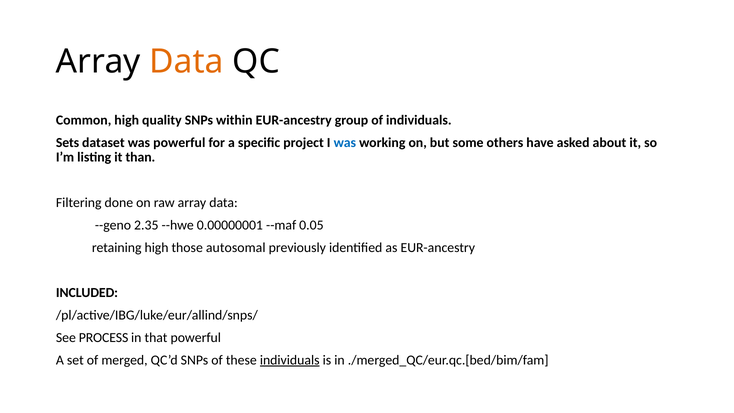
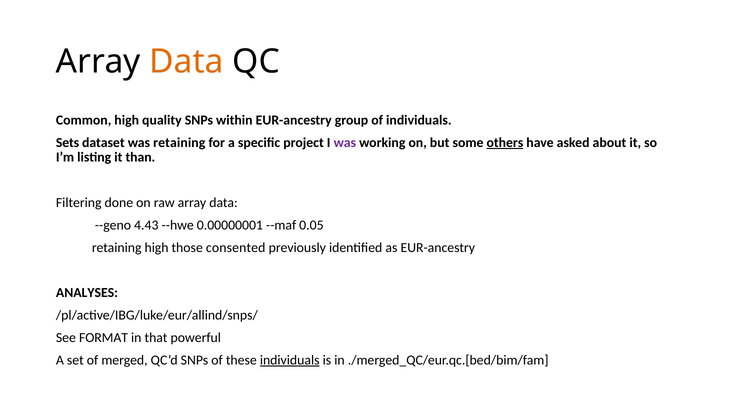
was powerful: powerful -> retaining
was at (345, 143) colour: blue -> purple
others underline: none -> present
2.35: 2.35 -> 4.43
autosomal: autosomal -> consented
INCLUDED: INCLUDED -> ANALYSES
PROCESS: PROCESS -> FORMAT
